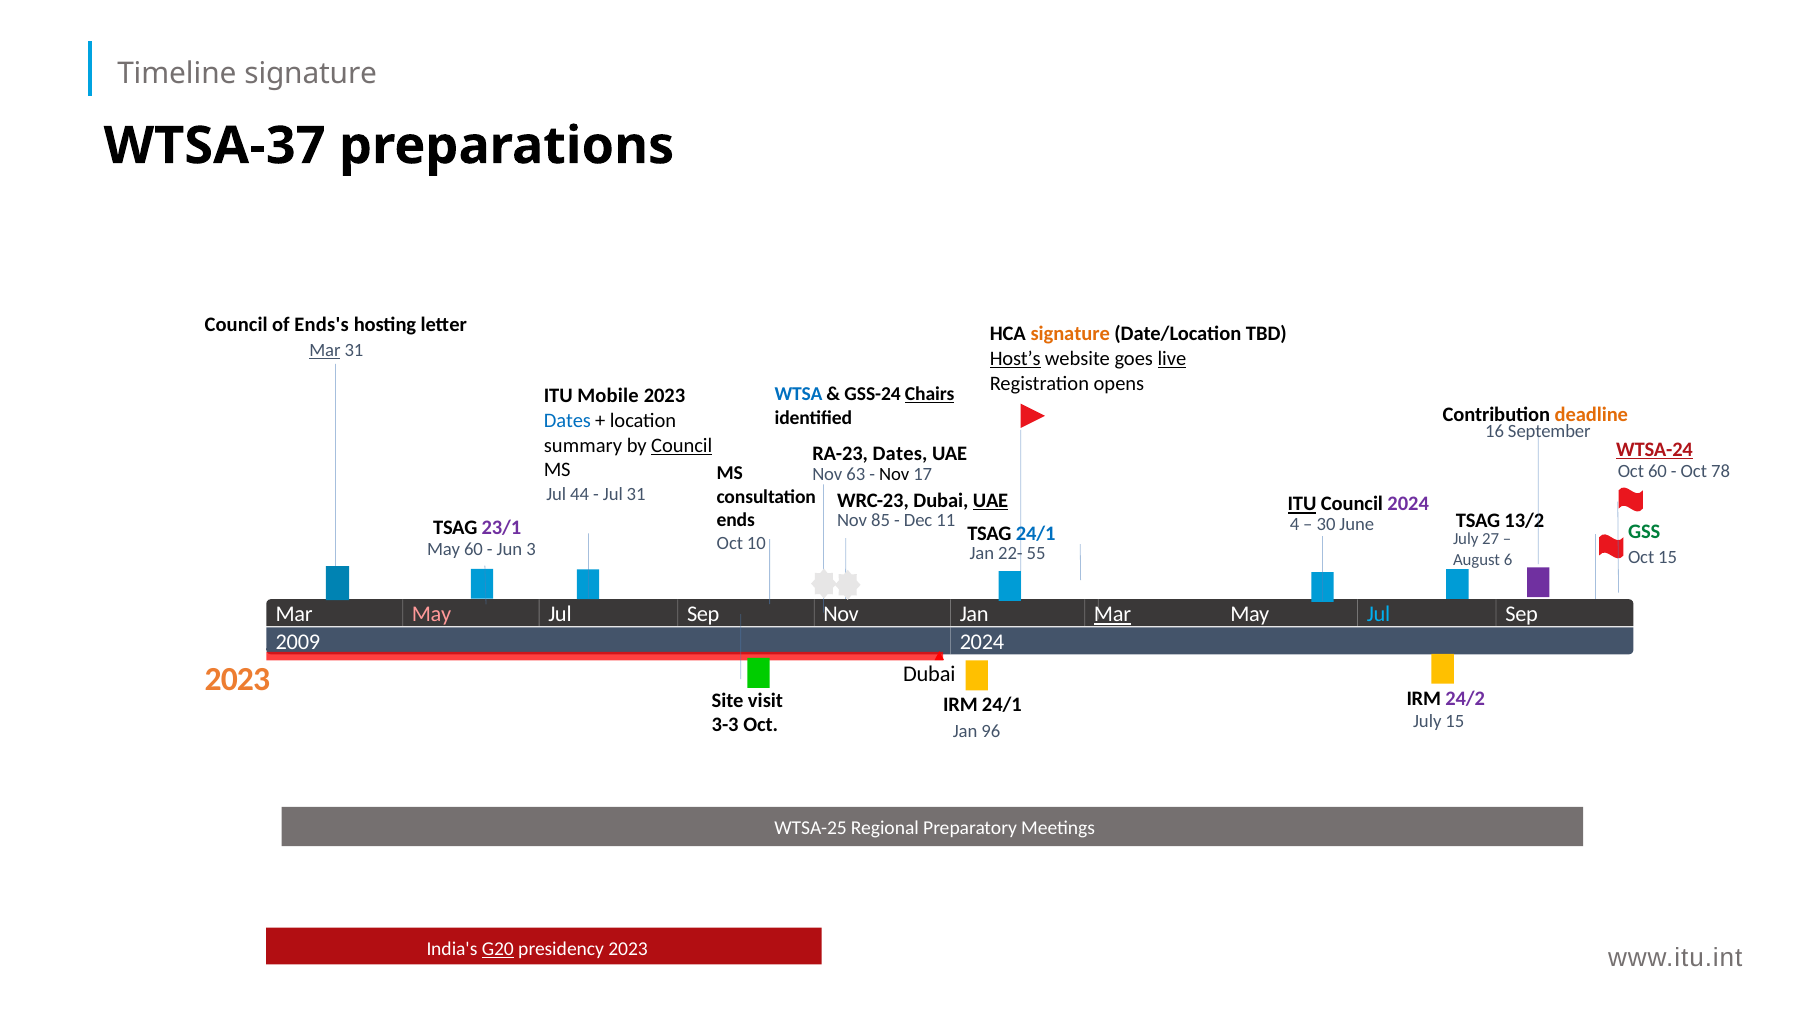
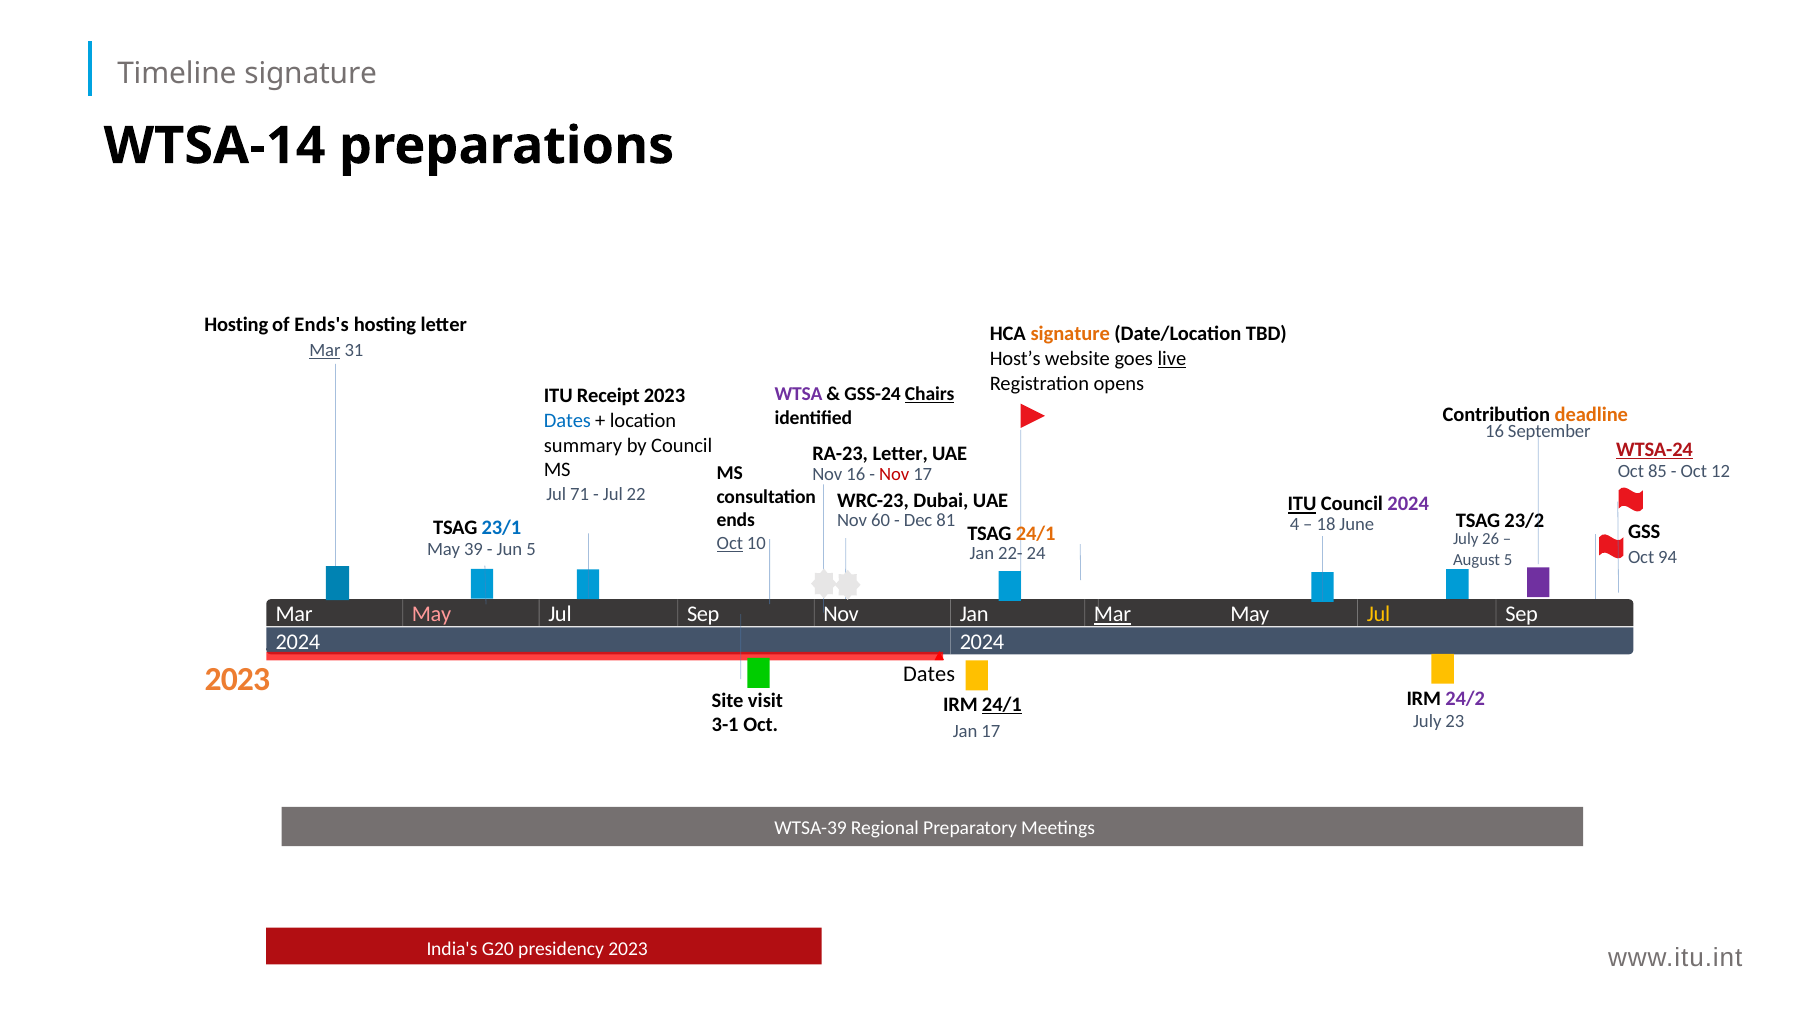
WTSA-37: WTSA-37 -> WTSA-14
Council at (236, 324): Council -> Hosting
Host’s underline: present -> none
WTSA colour: blue -> purple
Mobile: Mobile -> Receipt
Council at (682, 445) underline: present -> none
RA-23 Dates: Dates -> Letter
60 at (1657, 472): 60 -> 85
78: 78 -> 12
Nov 63: 63 -> 16
Nov at (894, 474) colour: black -> red
44: 44 -> 71
Jul 31: 31 -> 22
UAE at (991, 500) underline: present -> none
13/2: 13/2 -> 23/2
85: 85 -> 60
11: 11 -> 81
30: 30 -> 18
23/1 colour: purple -> blue
GSS colour: green -> black
24/1 at (1036, 533) colour: blue -> orange
27: 27 -> 26
Oct at (730, 543) underline: none -> present
May 60: 60 -> 39
Jun 3: 3 -> 5
55: 55 -> 24
Oct 15: 15 -> 94
August 6: 6 -> 5
Jul at (1379, 614) colour: light blue -> yellow
2009 at (298, 642): 2009 -> 2024
Dubai at (929, 674): Dubai -> Dates
24/1 at (1002, 705) underline: none -> present
July 15: 15 -> 23
3-3: 3-3 -> 3-1
Jan 96: 96 -> 17
WTSA-25: WTSA-25 -> WTSA-39
G20 underline: present -> none
